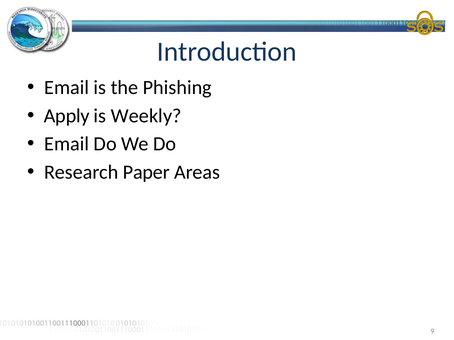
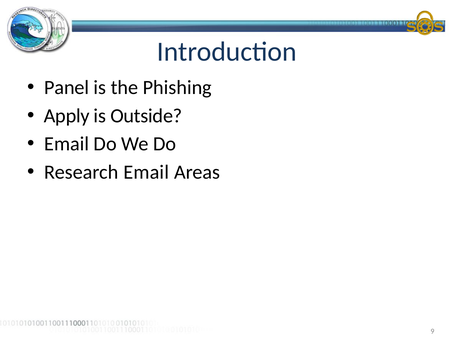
Email at (67, 88): Email -> Panel
Weekly: Weekly -> Outside
Research Paper: Paper -> Email
